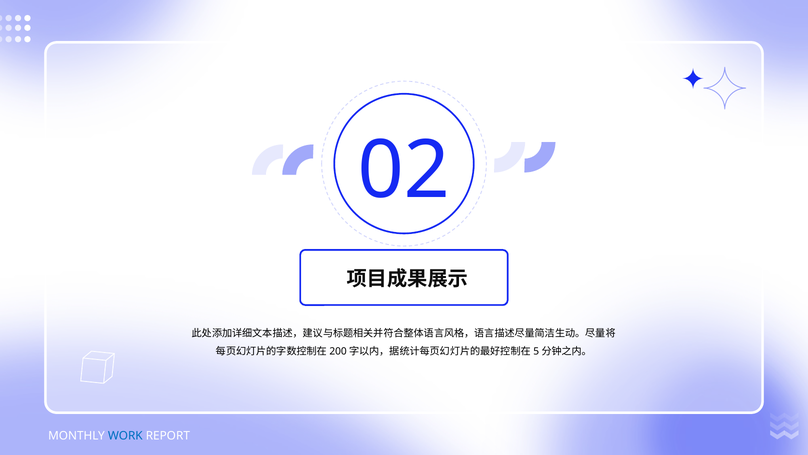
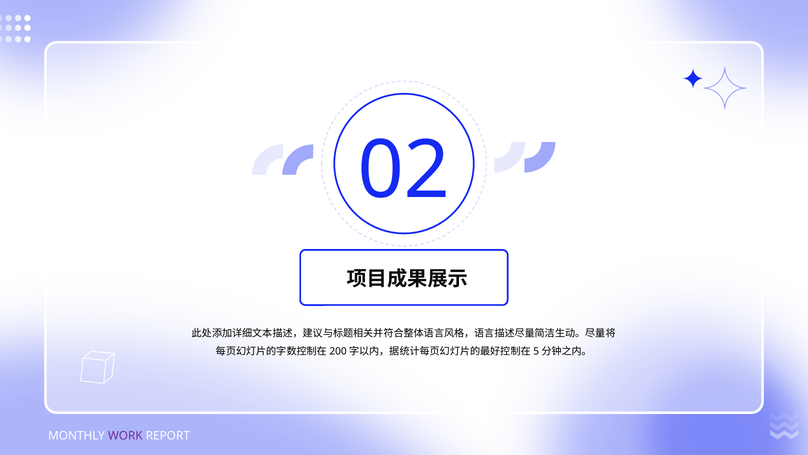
WORK colour: blue -> purple
